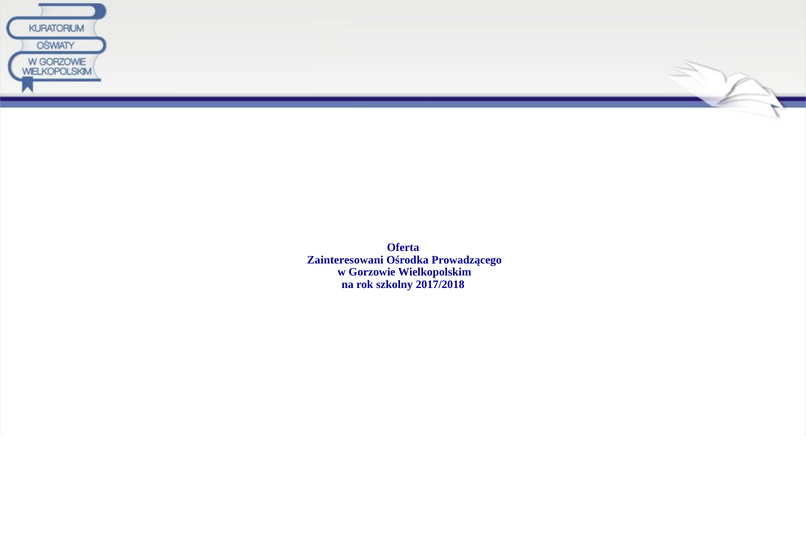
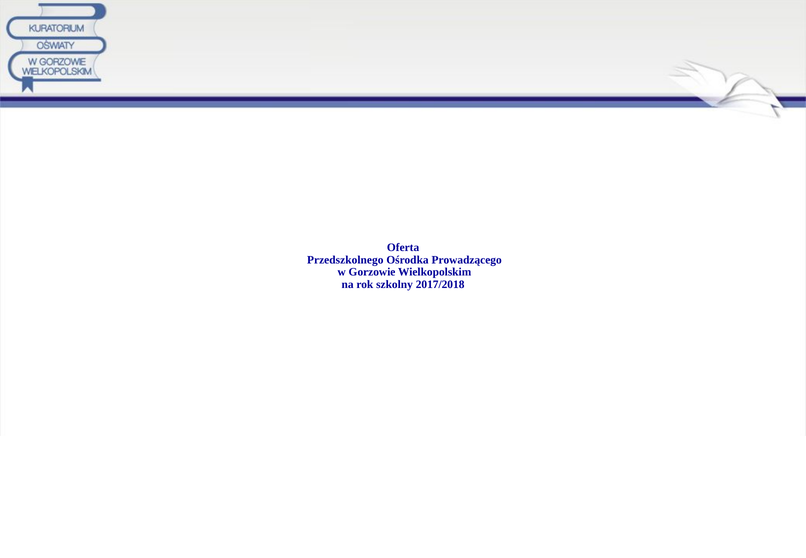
Zainteresowani: Zainteresowani -> Przedszkolnego
